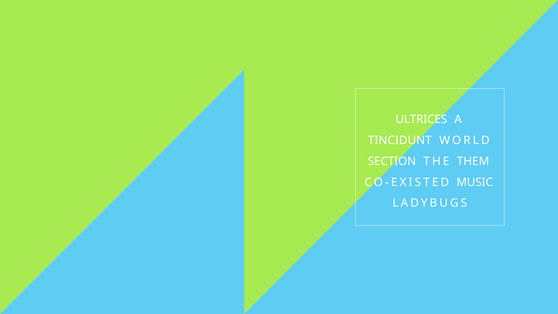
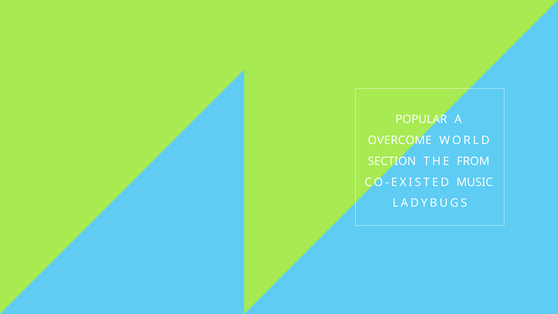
ULTRICES: ULTRICES -> POPULAR
TINCIDUNT: TINCIDUNT -> OVERCOME
THEM: THEM -> FROM
